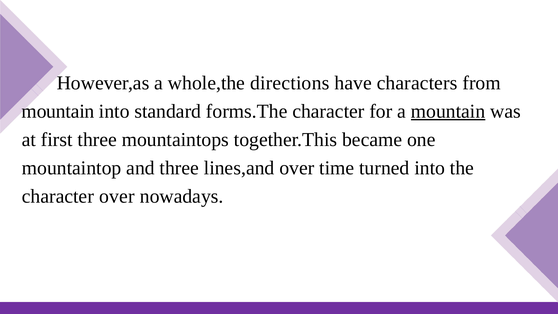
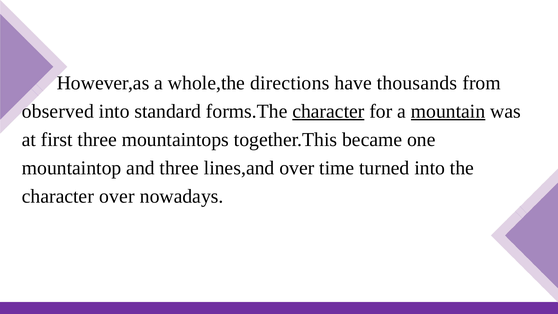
characters: characters -> thousands
mountain at (58, 111): mountain -> observed
character at (328, 111) underline: none -> present
